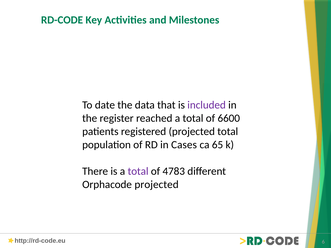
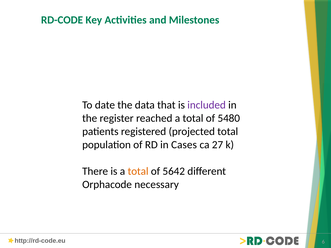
6600: 6600 -> 5480
65: 65 -> 27
total at (138, 171) colour: purple -> orange
4783: 4783 -> 5642
Orphacode projected: projected -> necessary
